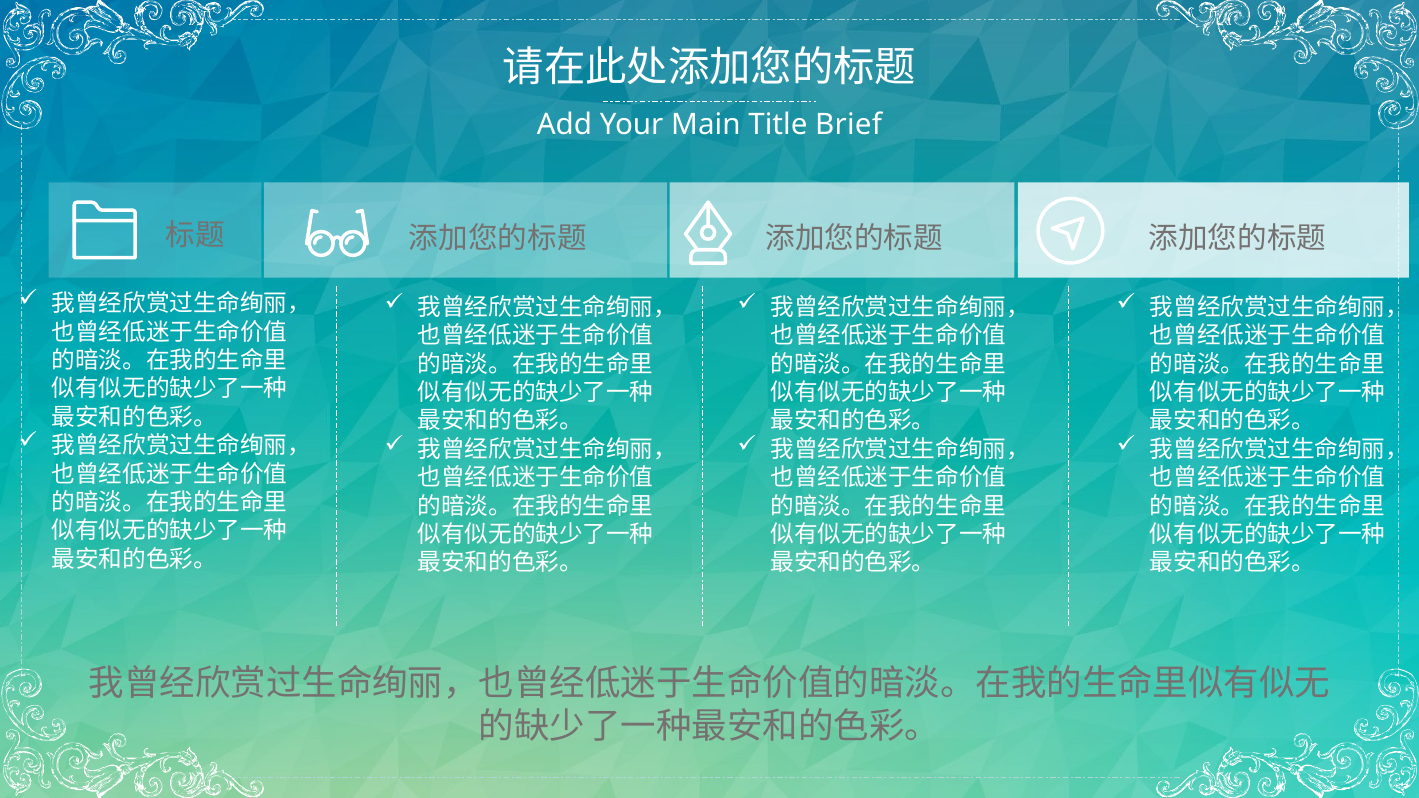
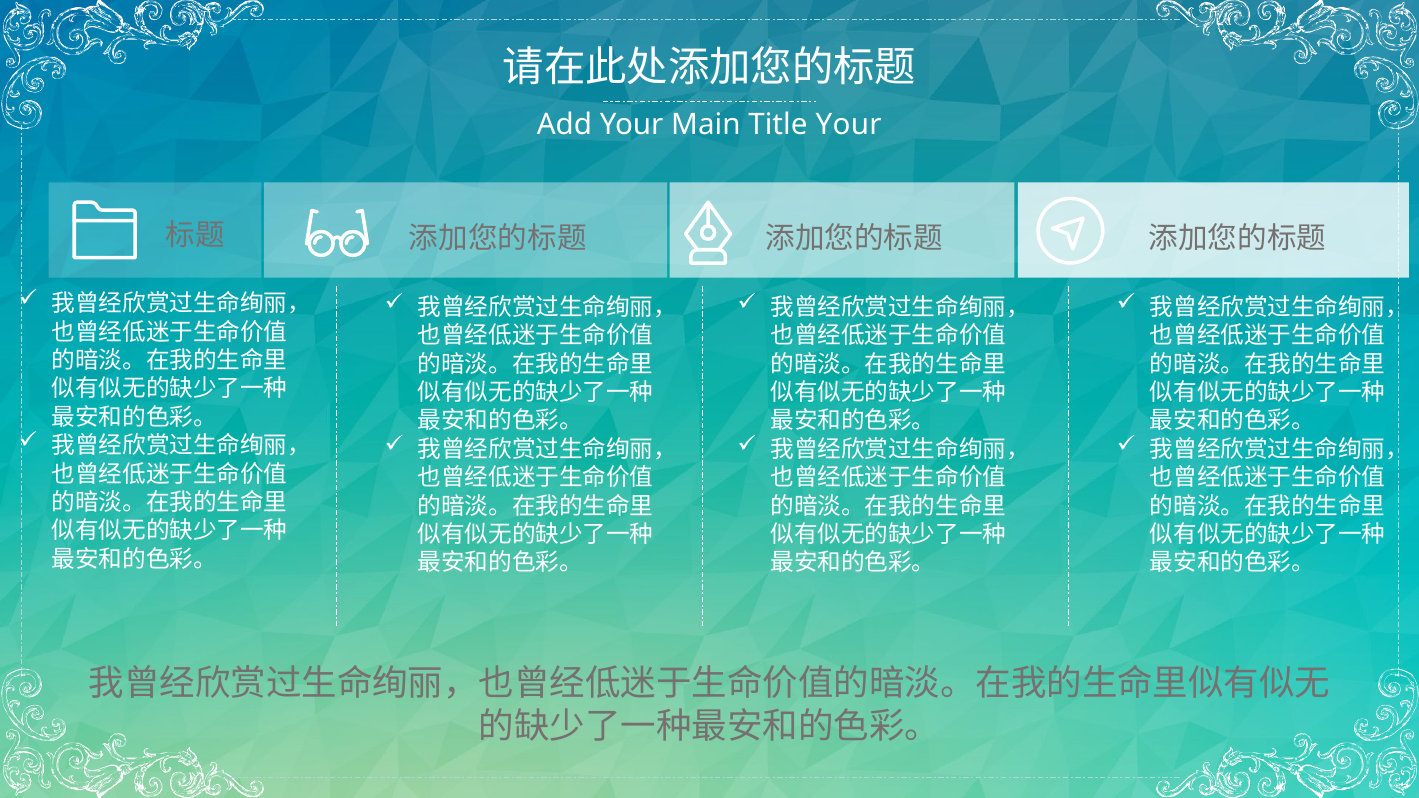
Title Brief: Brief -> Your
